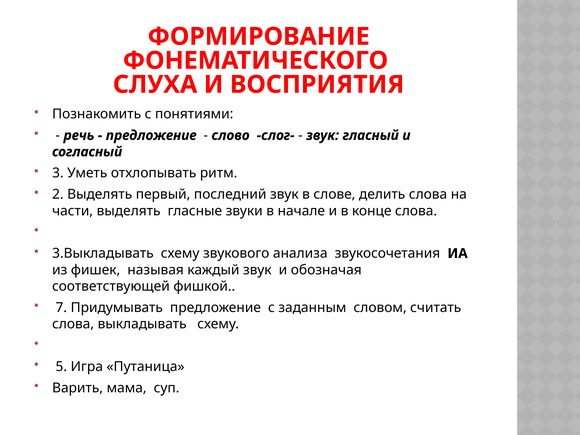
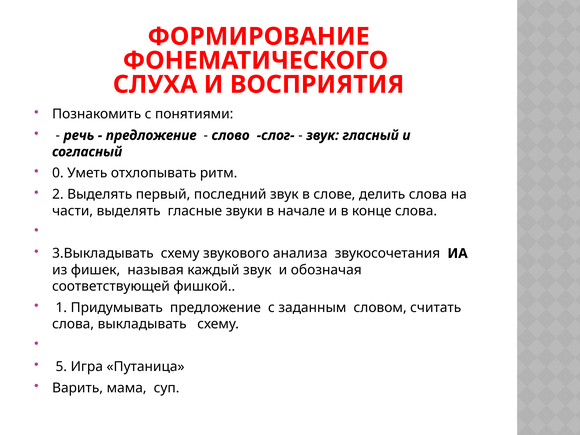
3: 3 -> 0
7: 7 -> 1
